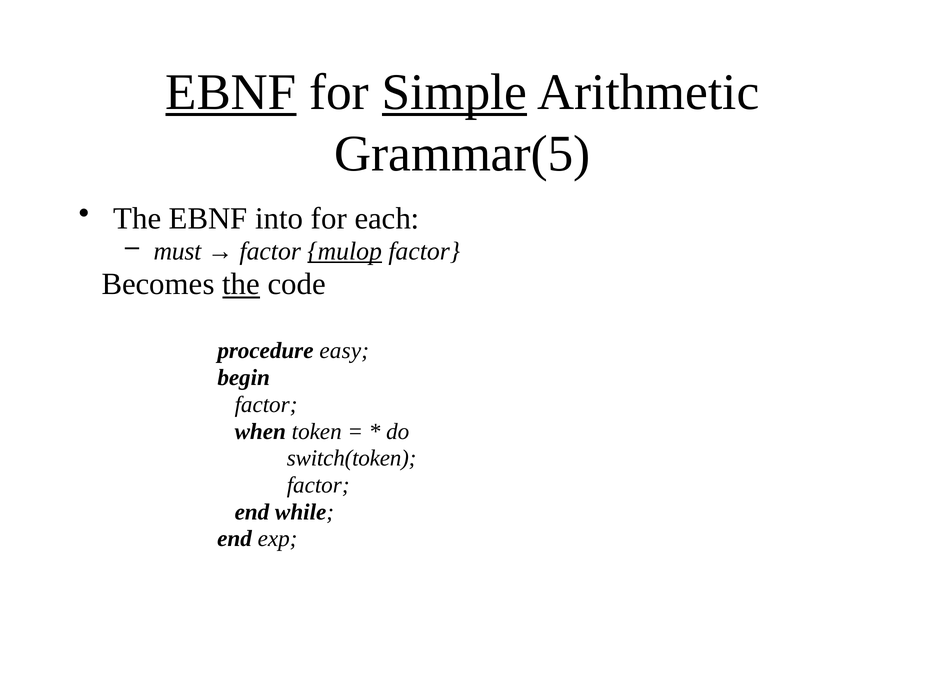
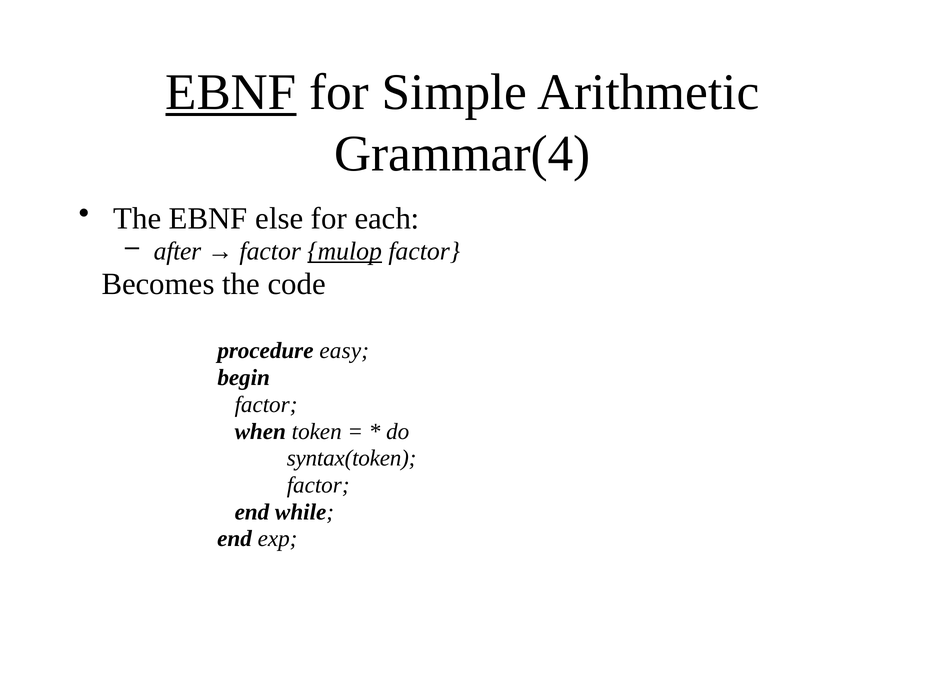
Simple underline: present -> none
Grammar(5: Grammar(5 -> Grammar(4
into: into -> else
must: must -> after
the at (241, 284) underline: present -> none
switch(token: switch(token -> syntax(token
